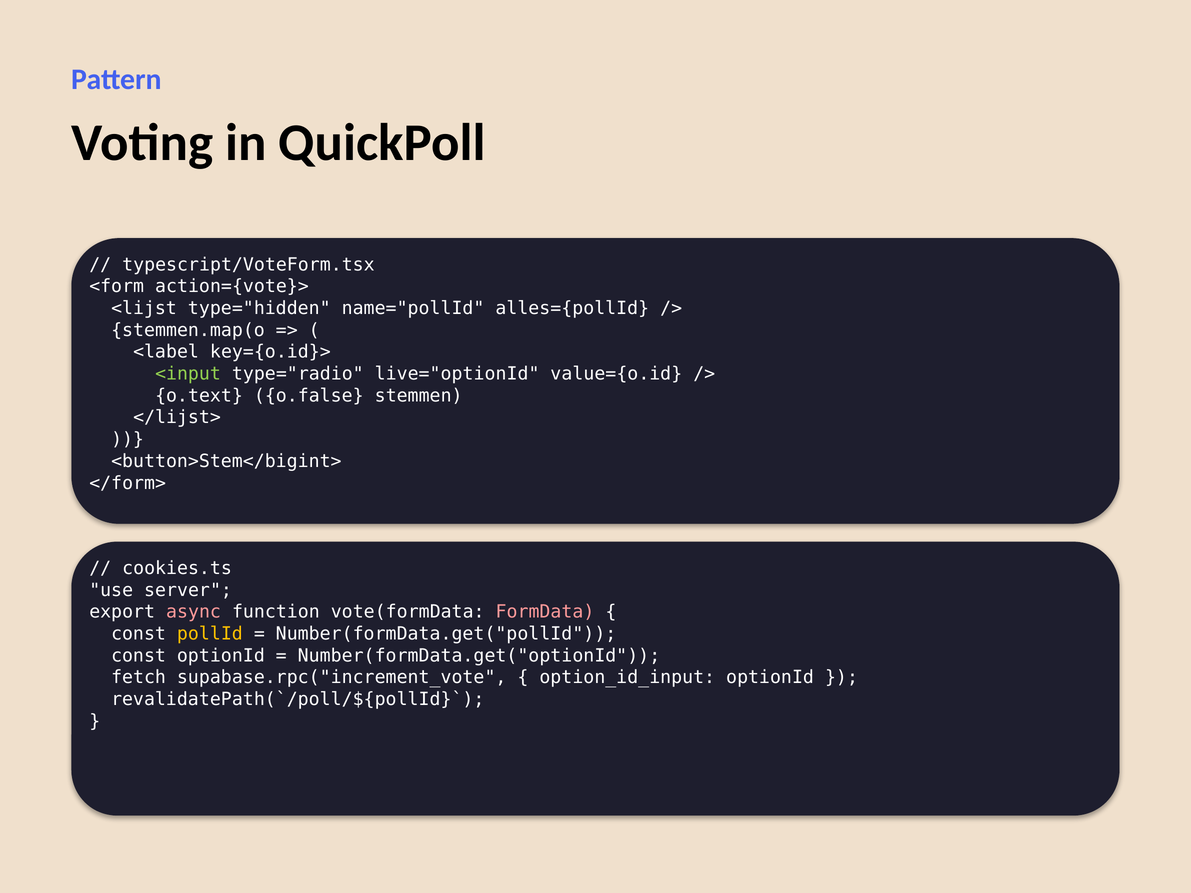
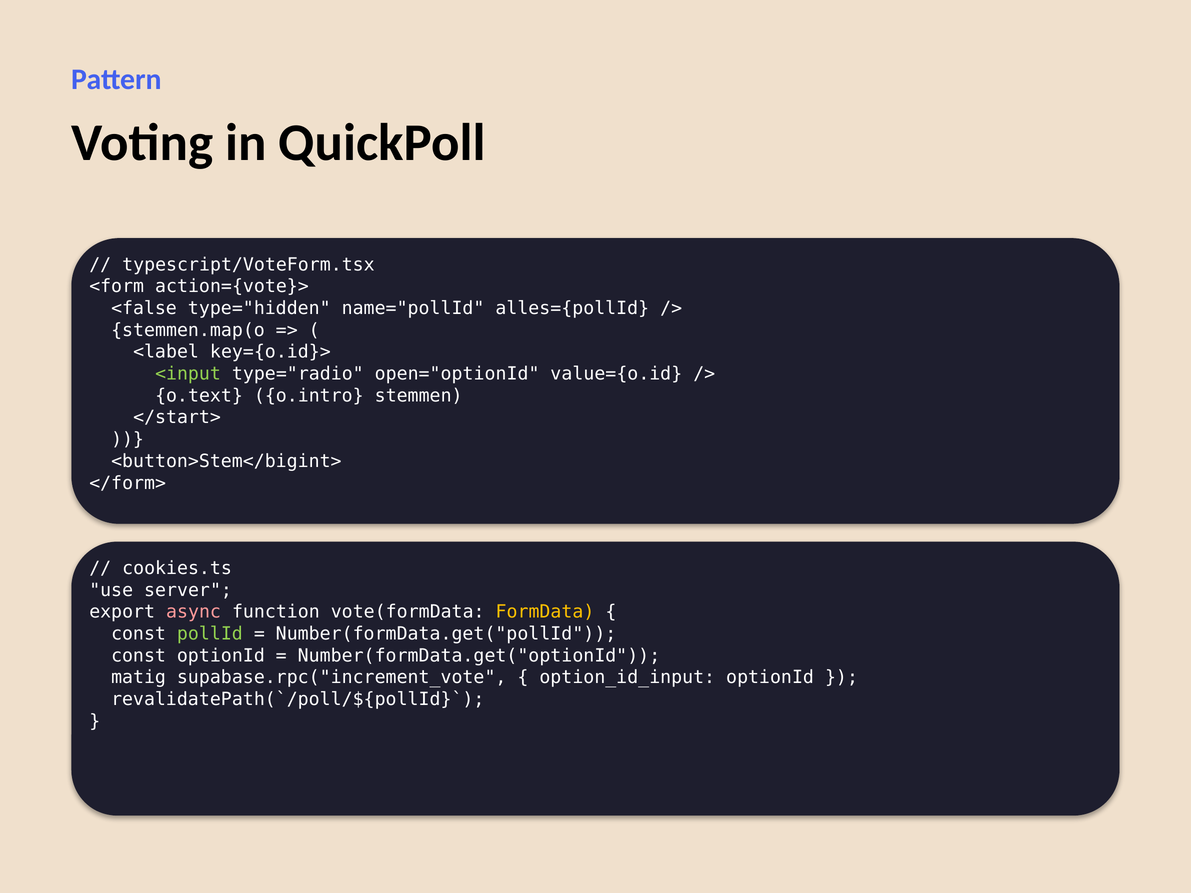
<lijst: <lijst -> <false
live="optionId: live="optionId -> open="optionId
o.false: o.false -> o.intro
</lijst>: </lijst> -> </start>
FormData colour: pink -> yellow
pollId colour: yellow -> light green
fetch: fetch -> matig
